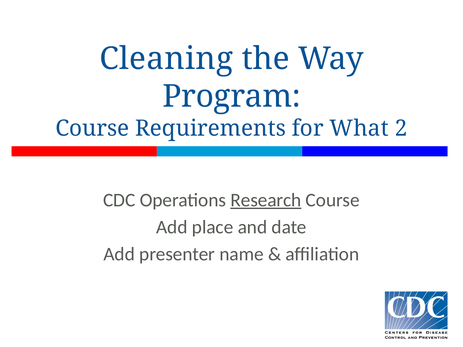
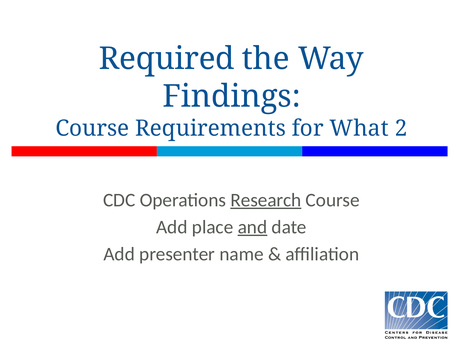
Cleaning: Cleaning -> Required
Program: Program -> Findings
and underline: none -> present
